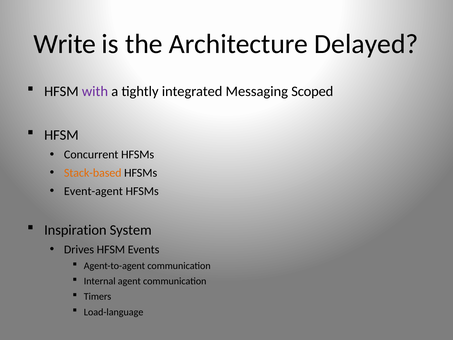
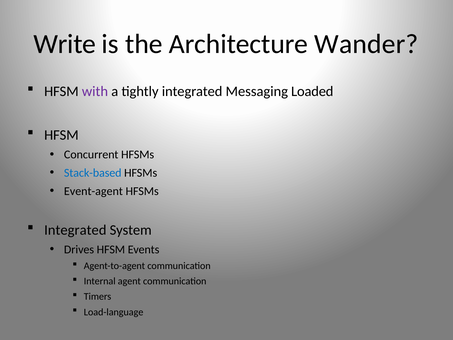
Delayed: Delayed -> Wander
Scoped: Scoped -> Loaded
Stack-based colour: orange -> blue
Inspiration at (75, 230): Inspiration -> Integrated
